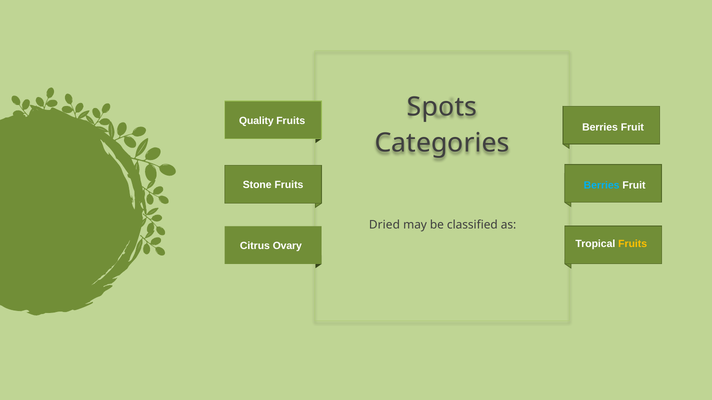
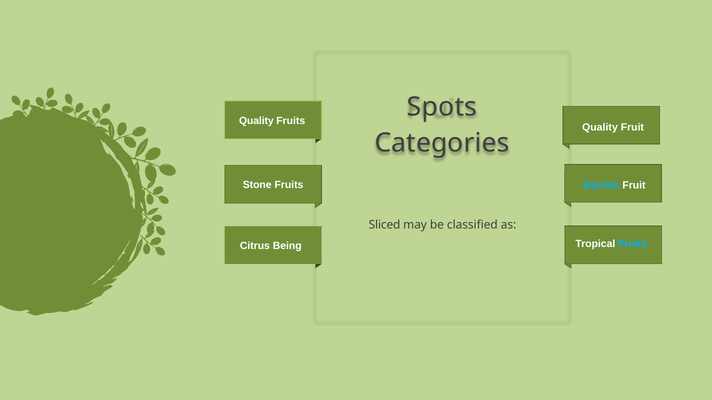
Berries at (600, 127): Berries -> Quality
Dried: Dried -> Sliced
Ovary: Ovary -> Being
Fruits at (633, 244) colour: yellow -> light blue
